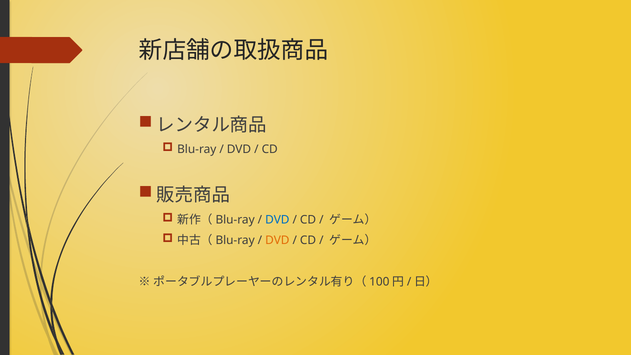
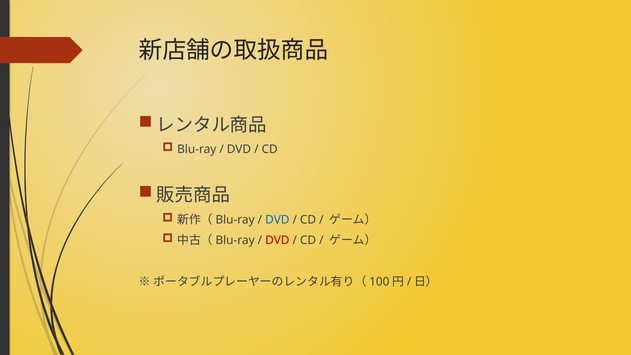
DVD at (277, 240) colour: orange -> red
